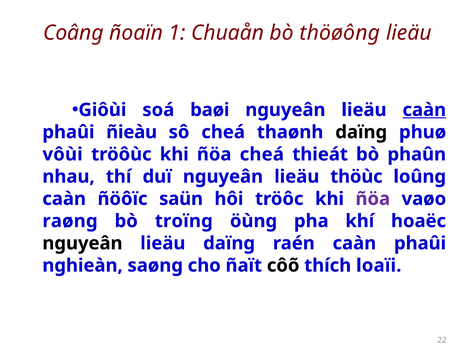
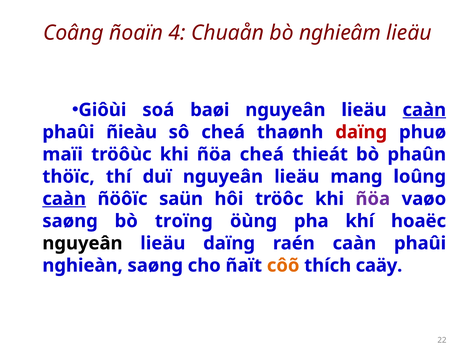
1: 1 -> 4
thöøông: thöøông -> nghieâm
daïng at (361, 132) colour: black -> red
vôùi: vôùi -> maïi
nhau: nhau -> thöïc
thöùc: thöùc -> mang
caàn at (64, 198) underline: none -> present
raøng at (70, 221): raøng -> saøng
côõ colour: black -> orange
loaïi: loaïi -> caäy
